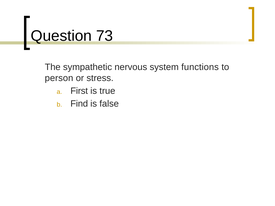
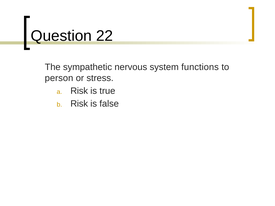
73: 73 -> 22
First at (79, 91): First -> Risk
Find at (79, 104): Find -> Risk
